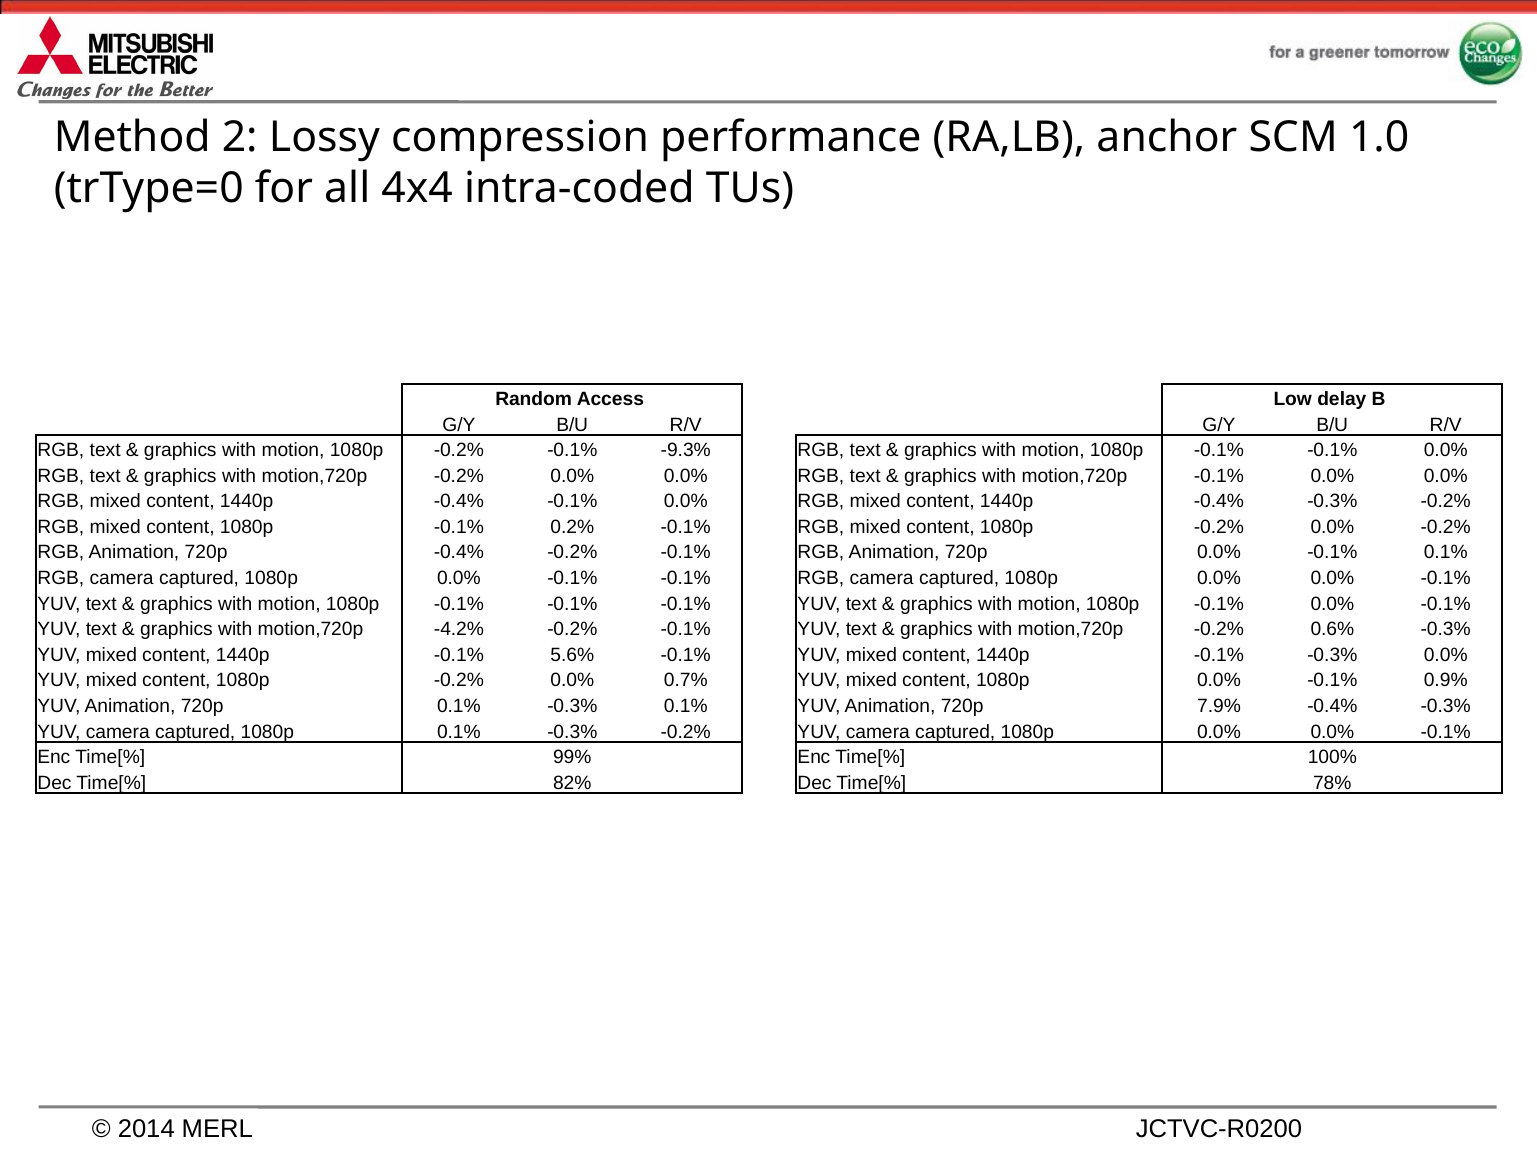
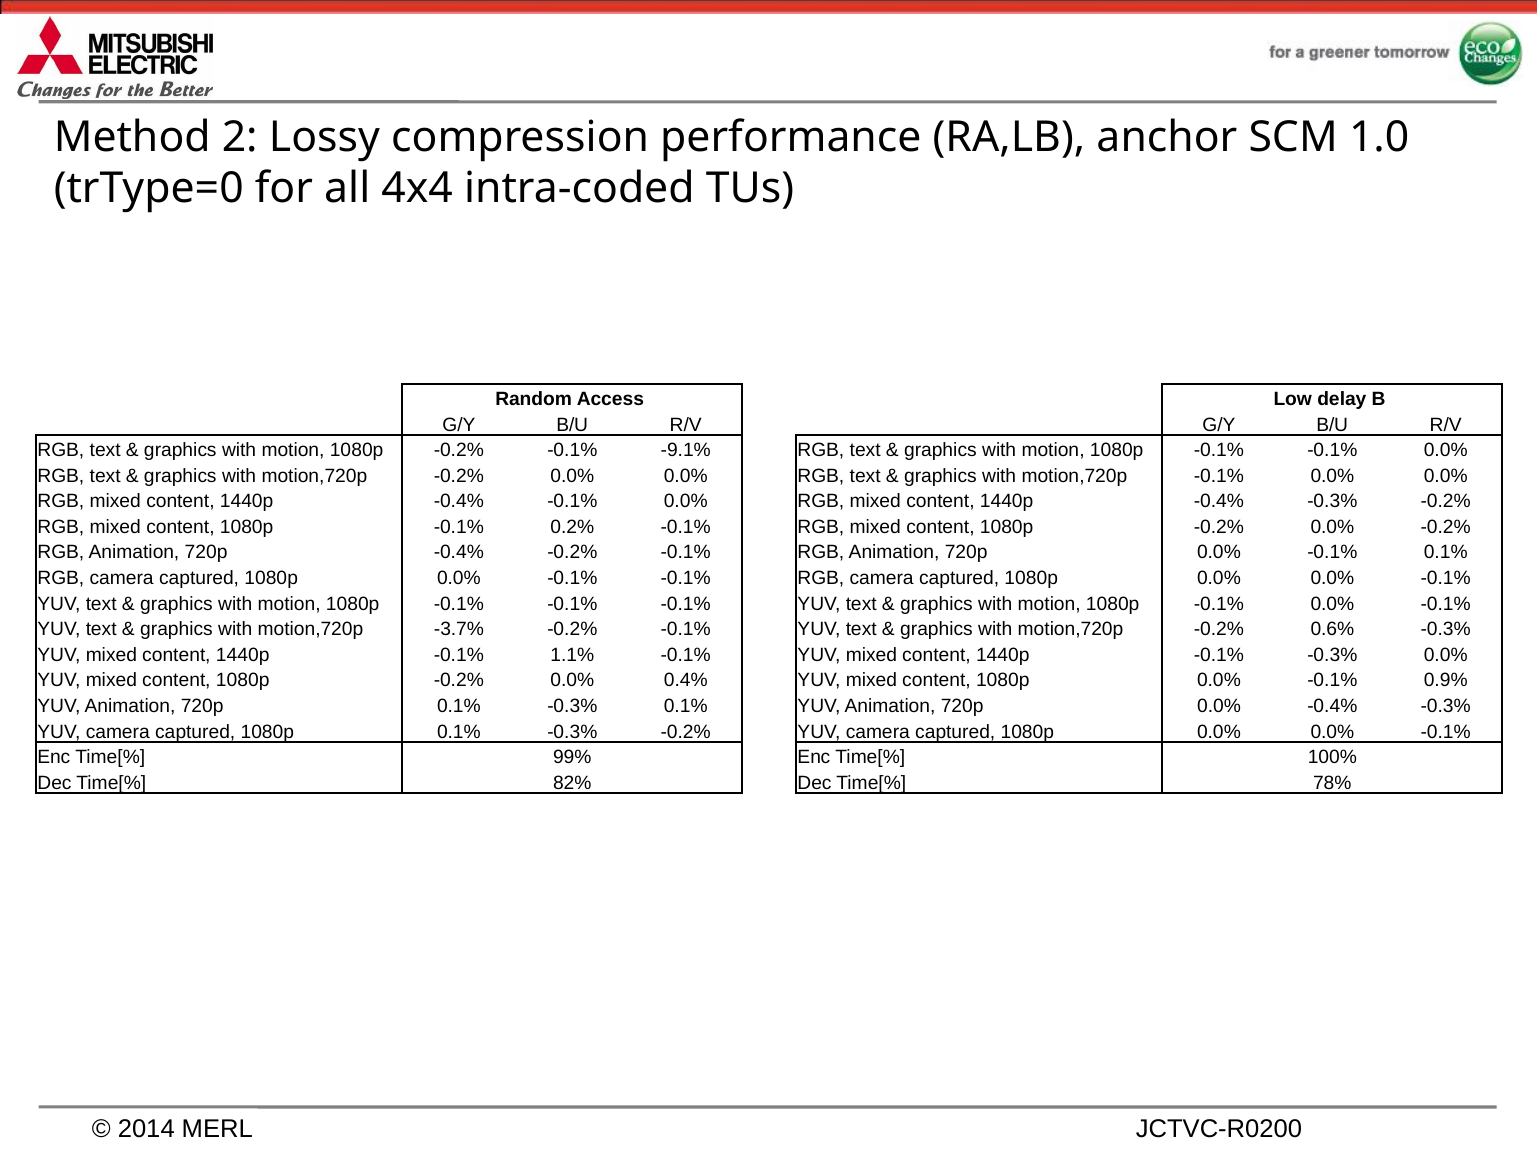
-9.3%: -9.3% -> -9.1%
-4.2%: -4.2% -> -3.7%
5.6%: 5.6% -> 1.1%
0.7%: 0.7% -> 0.4%
YUV Animation 720p 7.9%: 7.9% -> 0.0%
